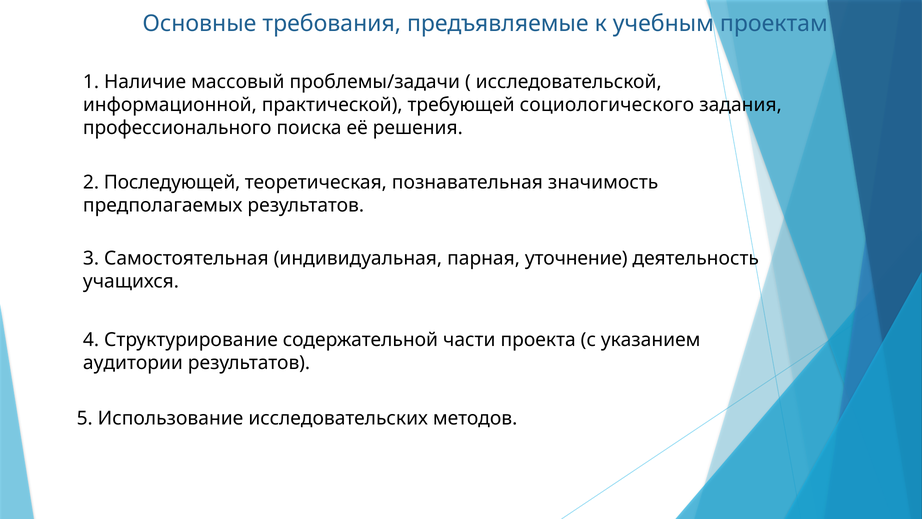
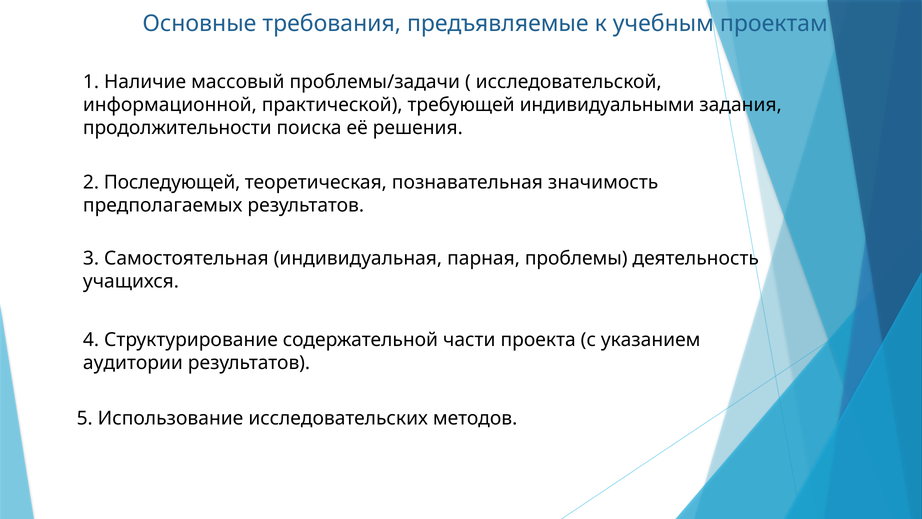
социологического: социологического -> индивидуальными
профессионального: профессионального -> продолжительности
уточнение: уточнение -> проблемы
